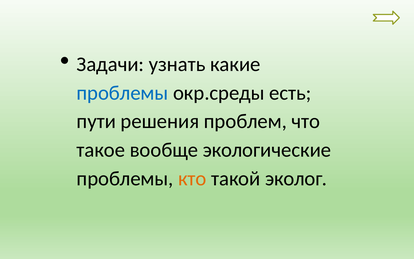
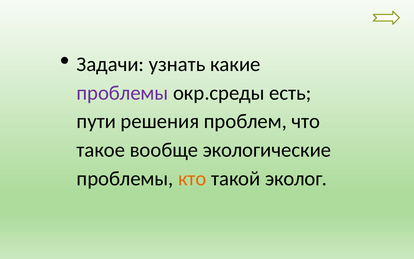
проблемы at (123, 93) colour: blue -> purple
